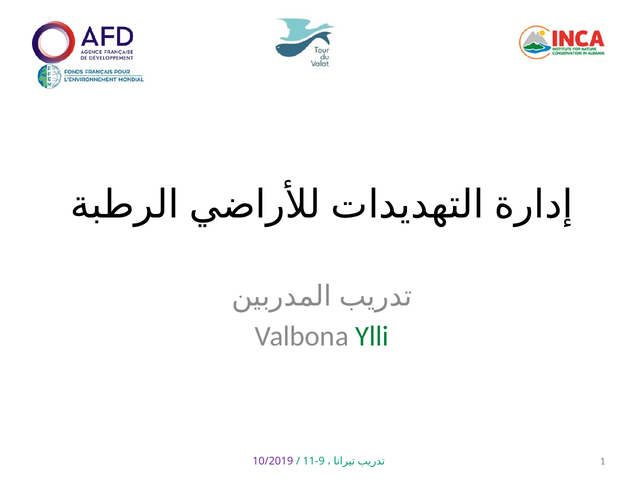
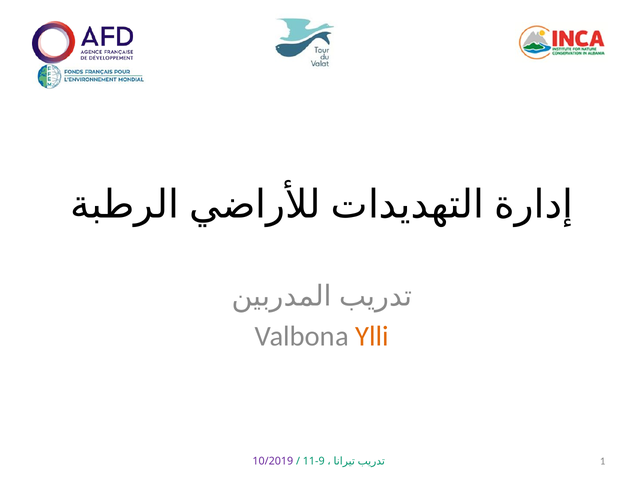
Ylli colour: green -> orange
